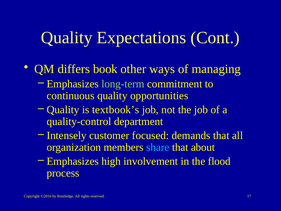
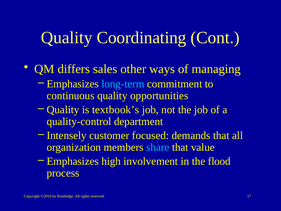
Expectations: Expectations -> Coordinating
book: book -> sales
long-term colour: light green -> light blue
about: about -> value
